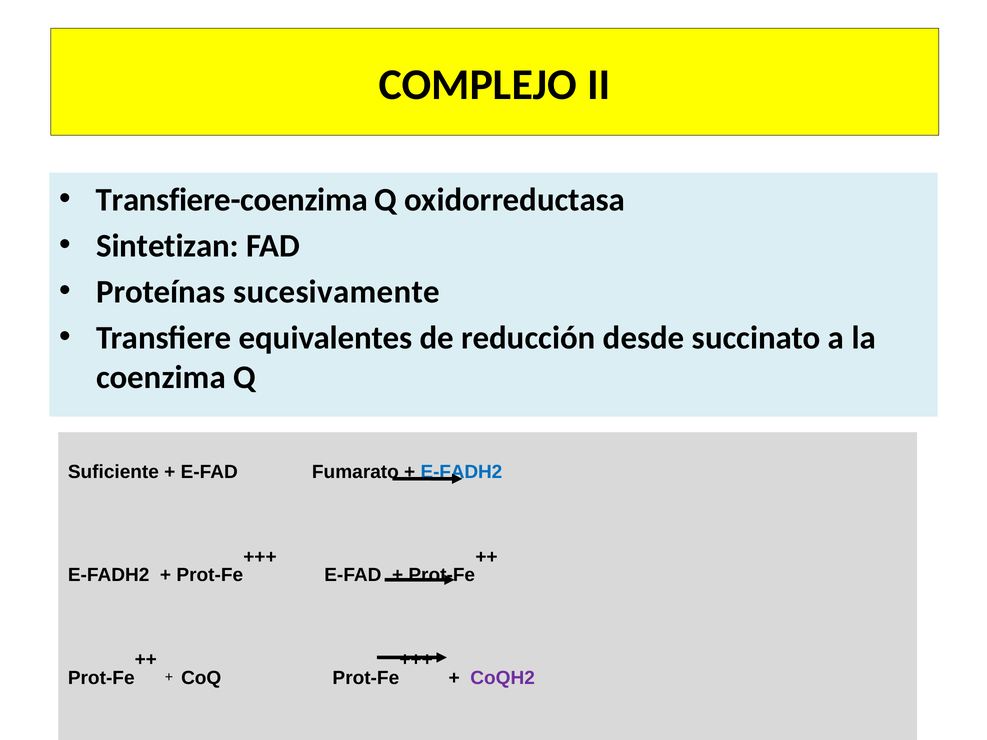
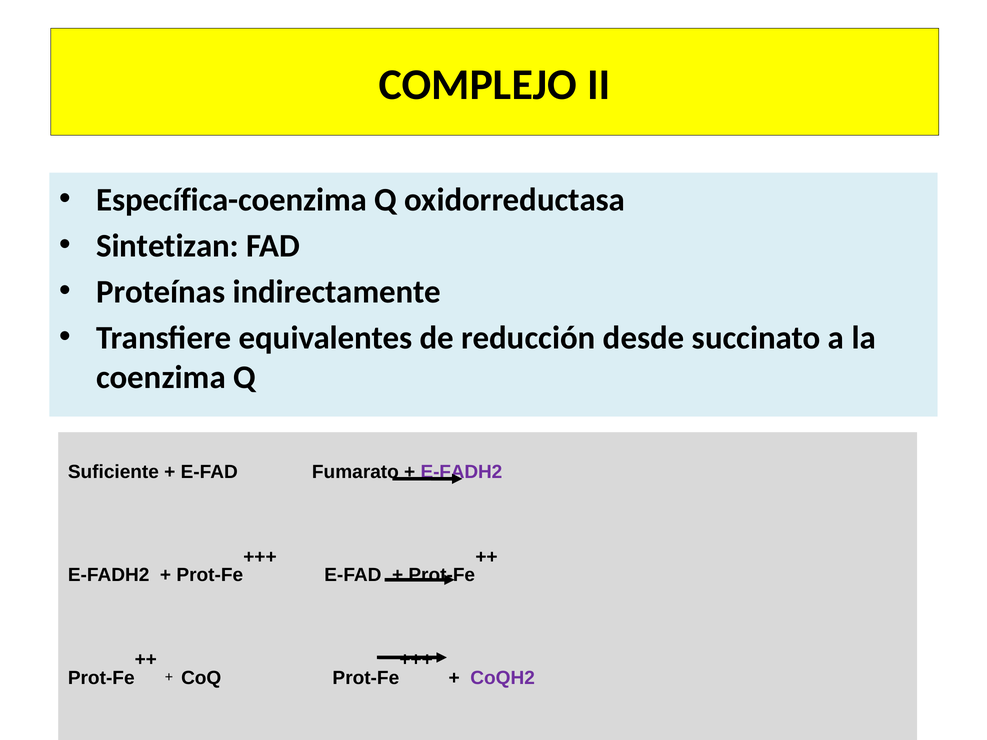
Transfiere-coenzima: Transfiere-coenzima -> Específica-coenzima
sucesivamente: sucesivamente -> indirectamente
E-FADH2 at (461, 472) colour: blue -> purple
